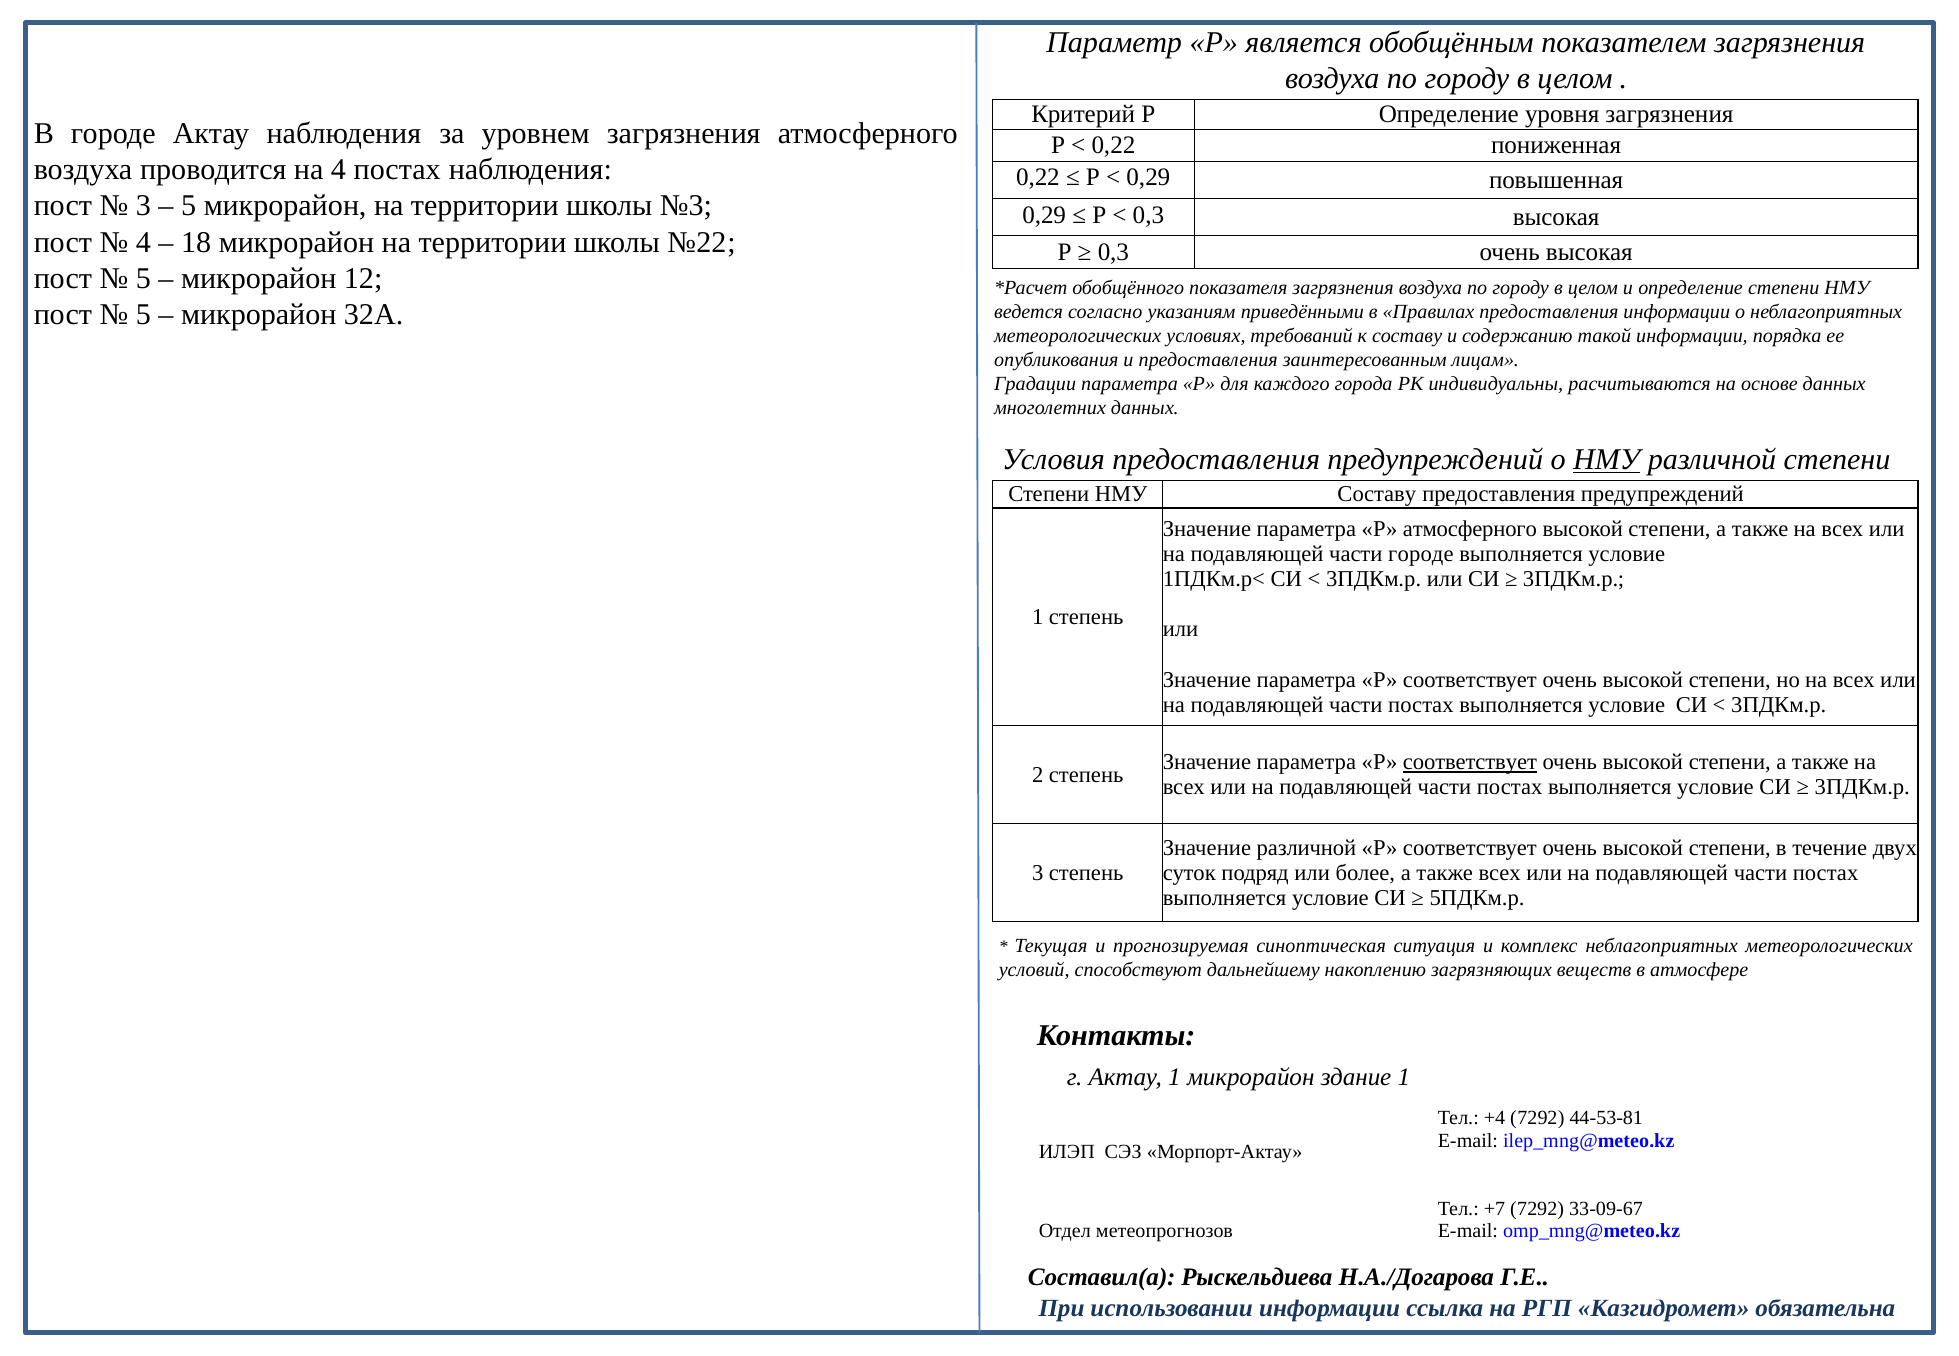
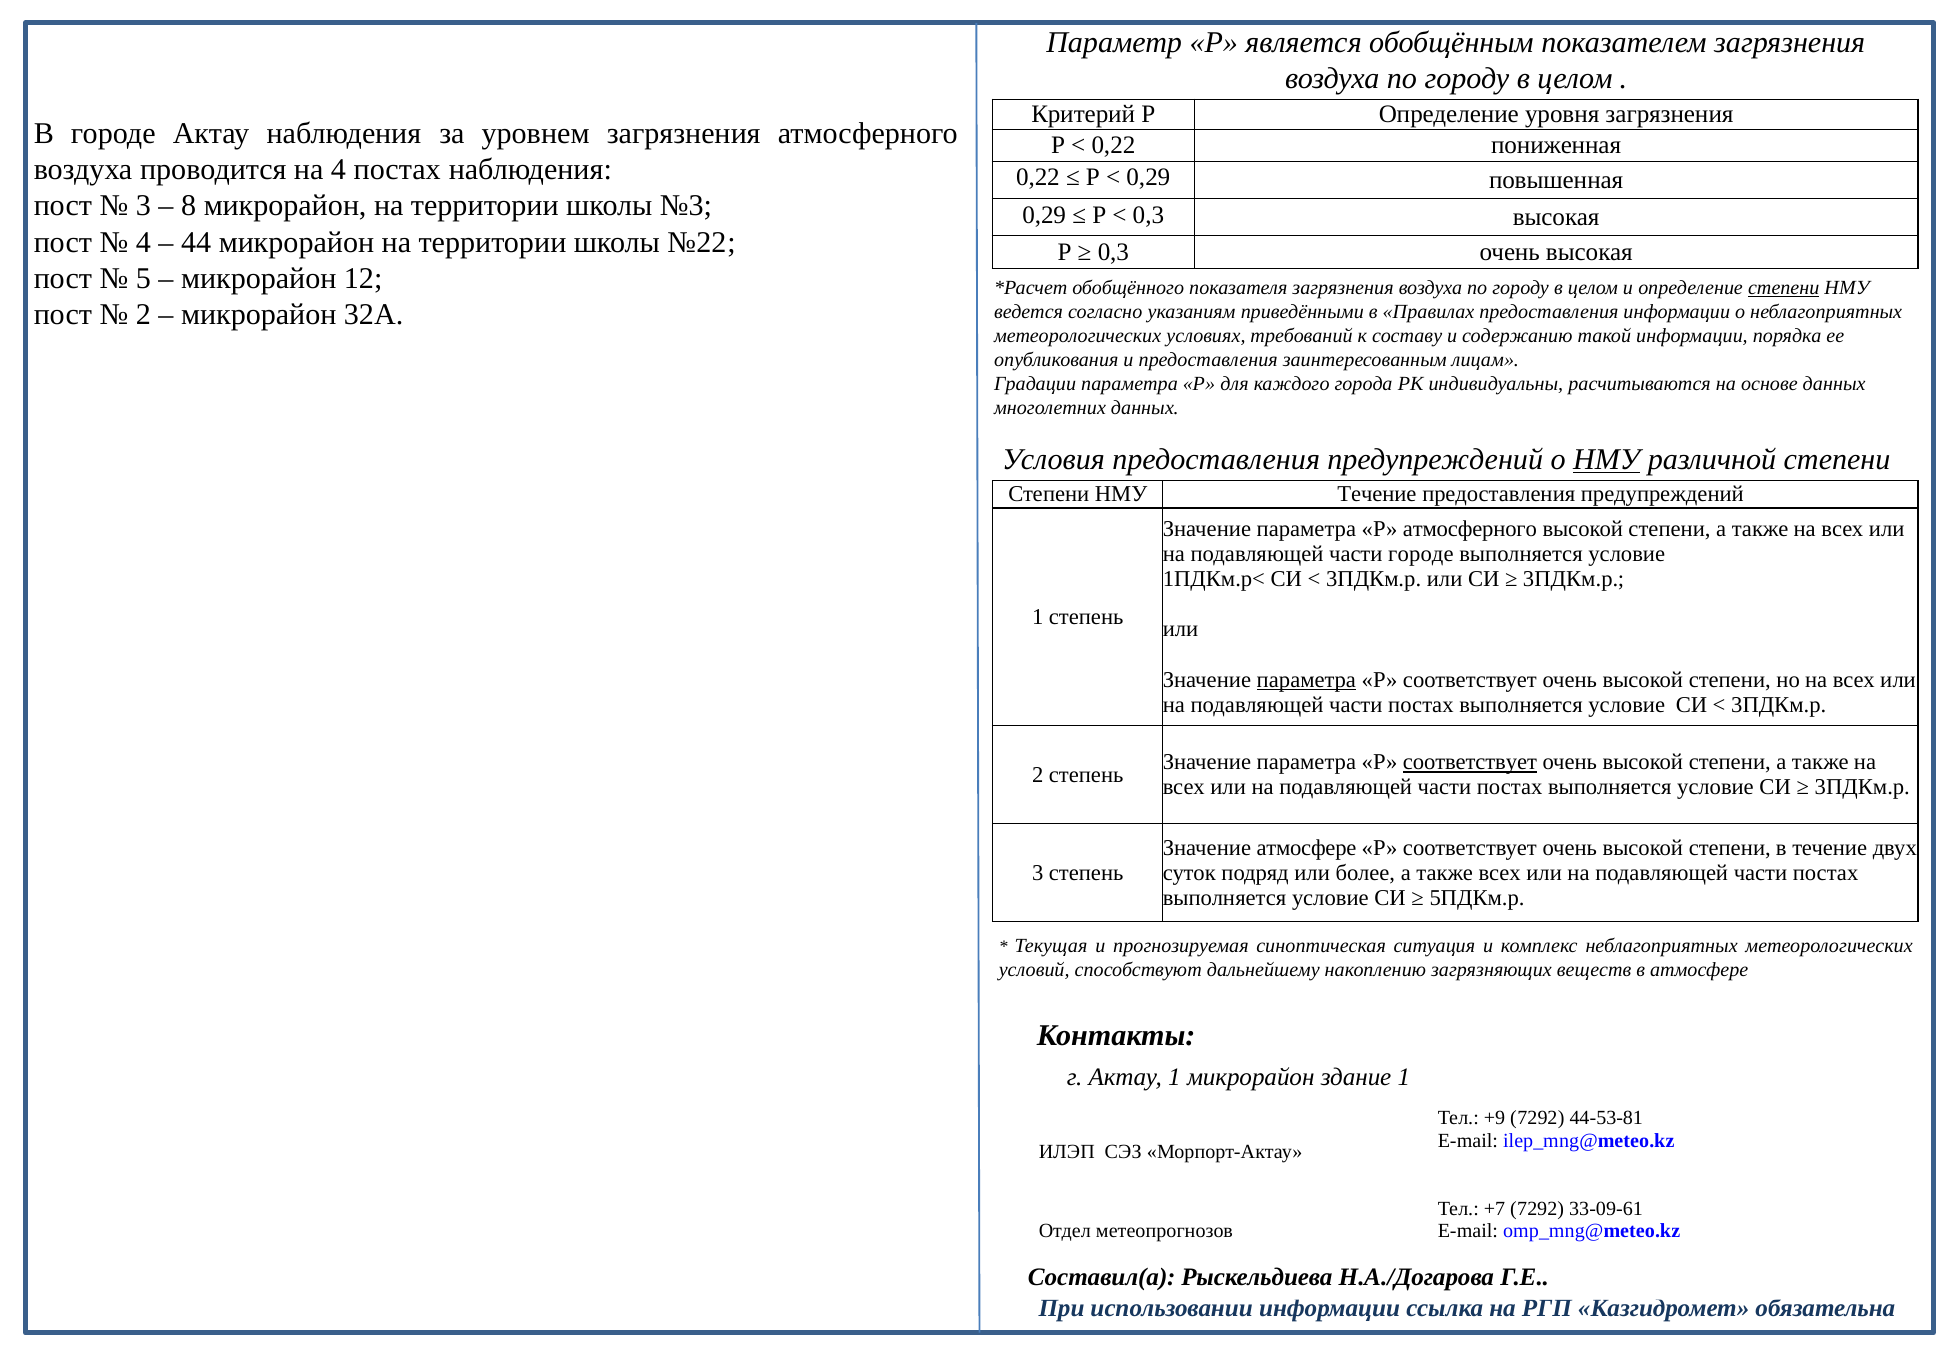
5 at (189, 206): 5 -> 8
18: 18 -> 44
степени at (1784, 288) underline: none -> present
5 at (143, 315): 5 -> 2
НМУ Составу: Составу -> Течение
параметра at (1306, 680) underline: none -> present
Значение различной: различной -> атмосфере
+4: +4 -> +9
33-09-67: 33-09-67 -> 33-09-61
